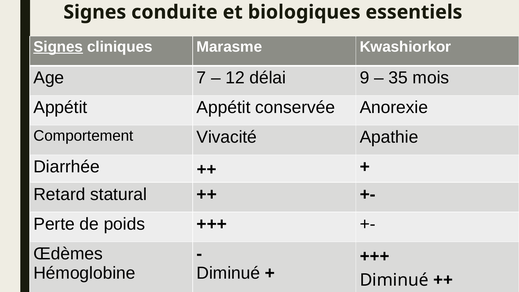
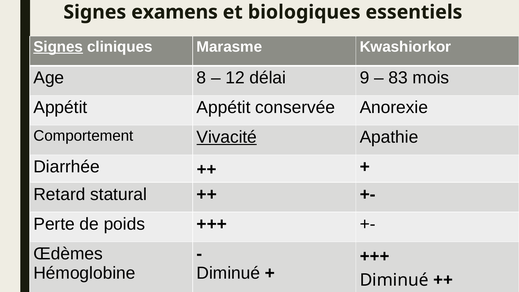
conduite: conduite -> examens
7: 7 -> 8
35: 35 -> 83
Vivacité underline: none -> present
